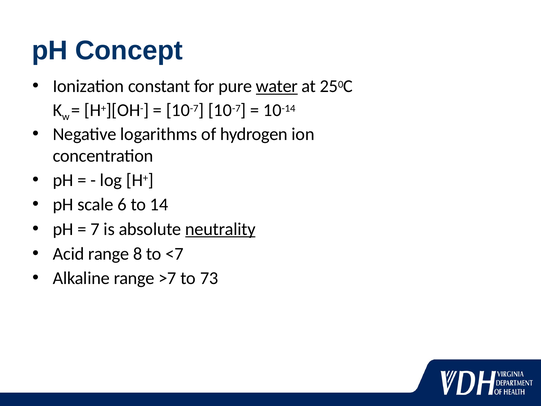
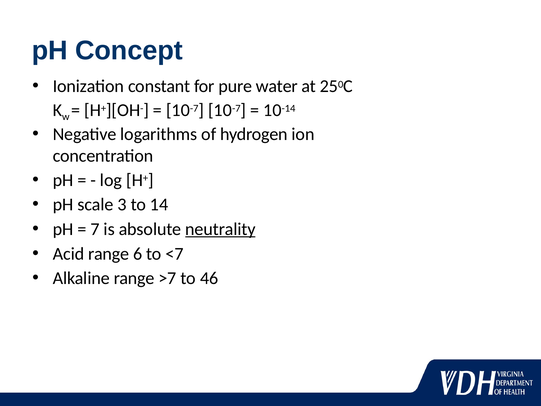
water underline: present -> none
6: 6 -> 3
8: 8 -> 6
73: 73 -> 46
